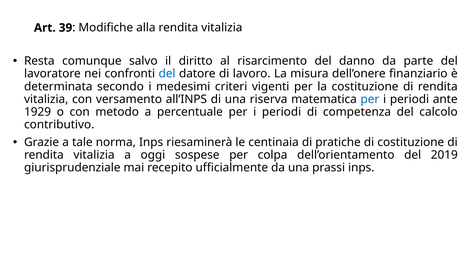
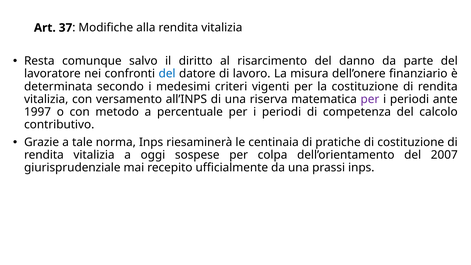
39: 39 -> 37
per at (370, 99) colour: blue -> purple
1929: 1929 -> 1997
2019: 2019 -> 2007
